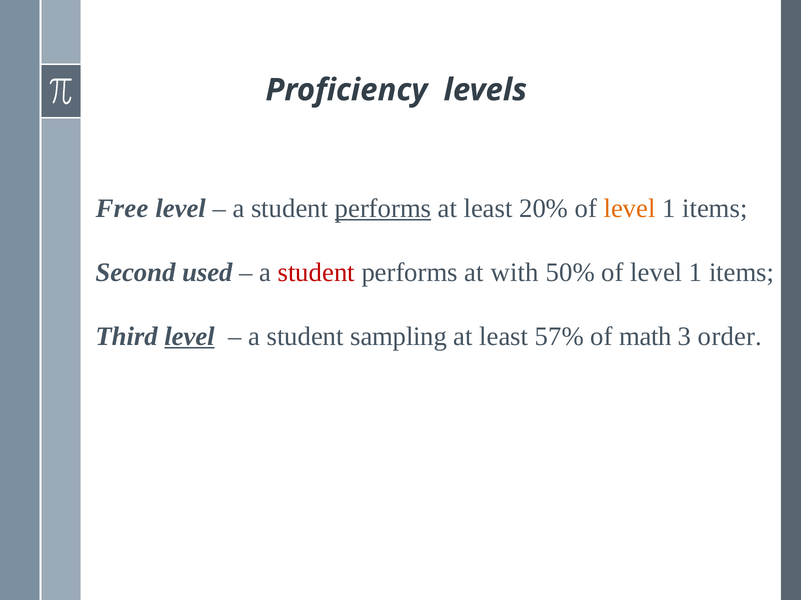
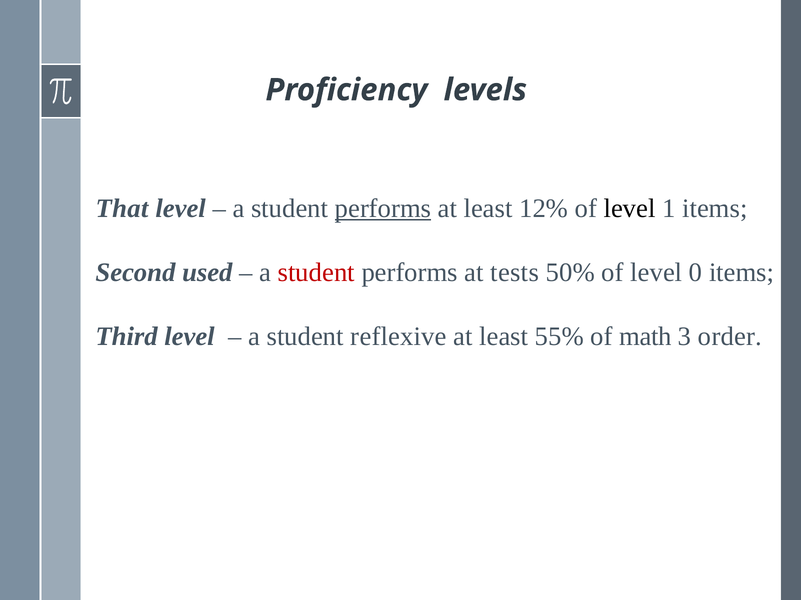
Free: Free -> That
20%: 20% -> 12%
level at (630, 209) colour: orange -> black
with: with -> tests
50% of level 1: 1 -> 0
level at (189, 337) underline: present -> none
sampling: sampling -> reflexive
57%: 57% -> 55%
